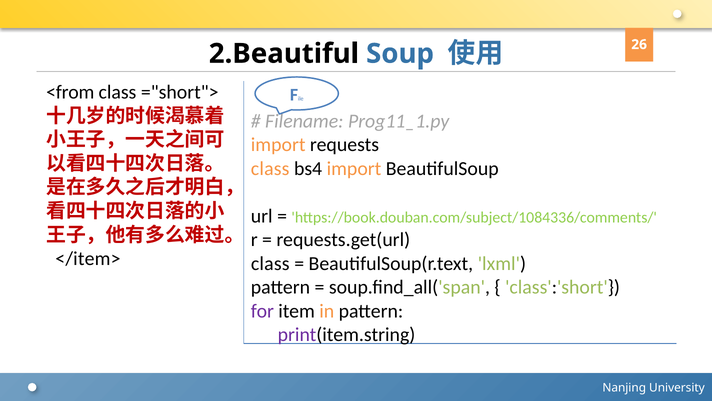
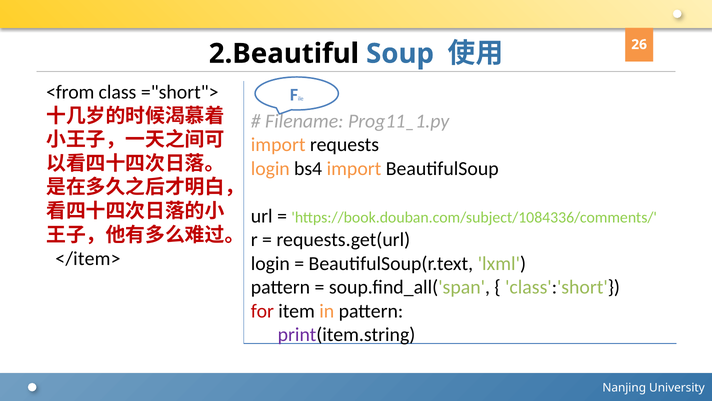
class at (270, 168): class -> login
class at (270, 263): class -> login
for colour: purple -> red
